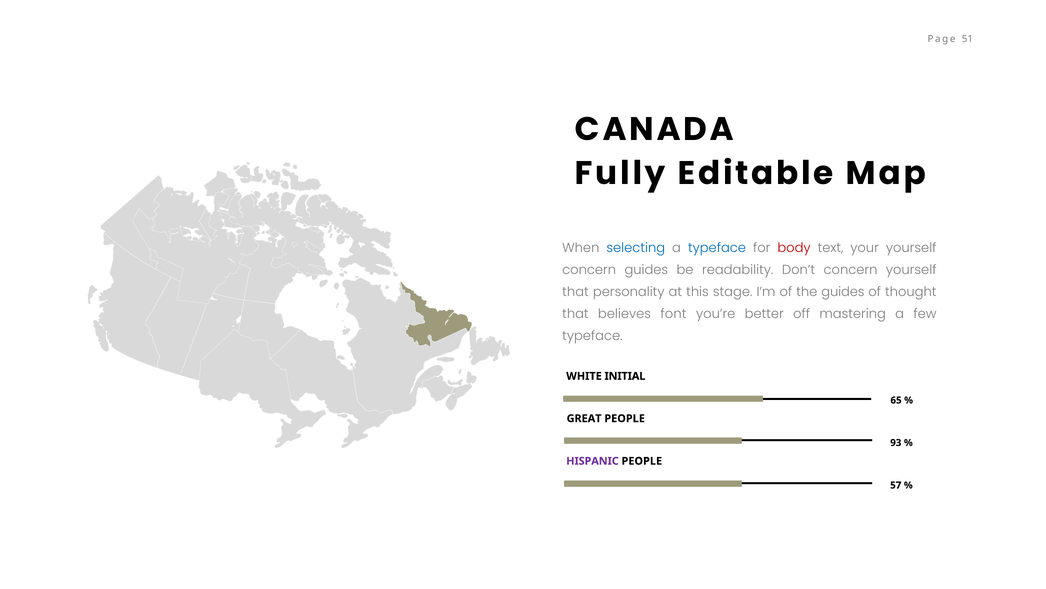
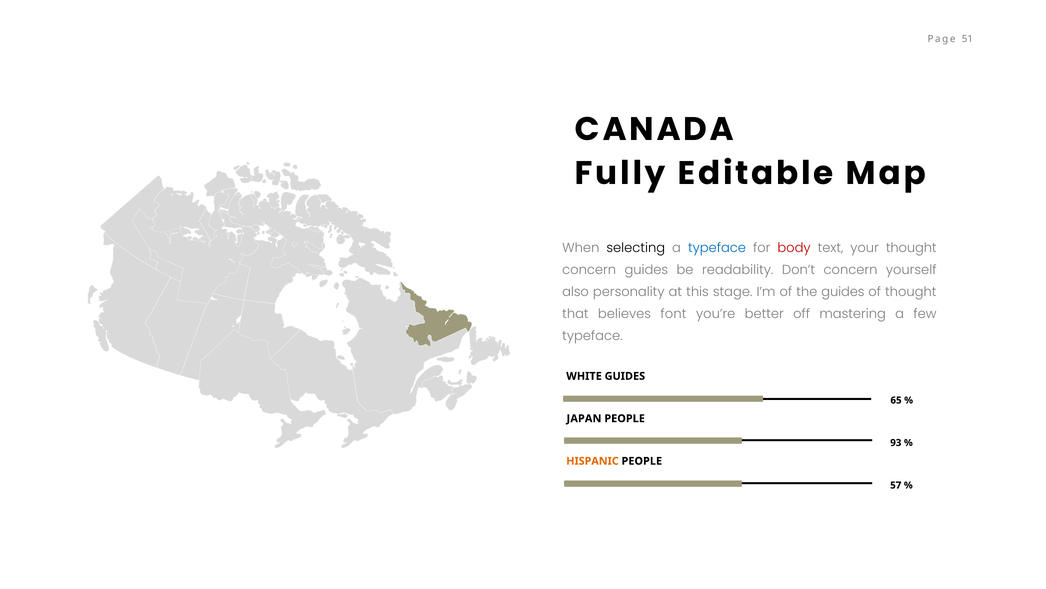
selecting colour: blue -> black
your yourself: yourself -> thought
that at (576, 292): that -> also
WHITE INITIAL: INITIAL -> GUIDES
GREAT: GREAT -> JAPAN
HISPANIC colour: purple -> orange
